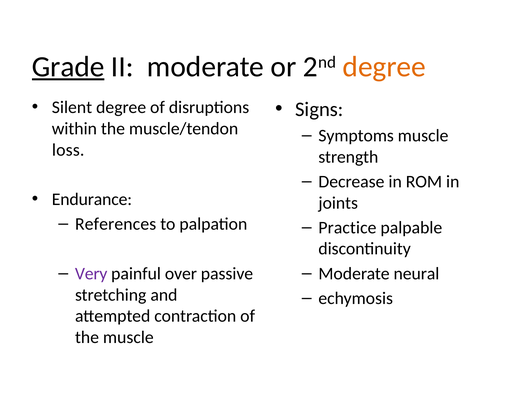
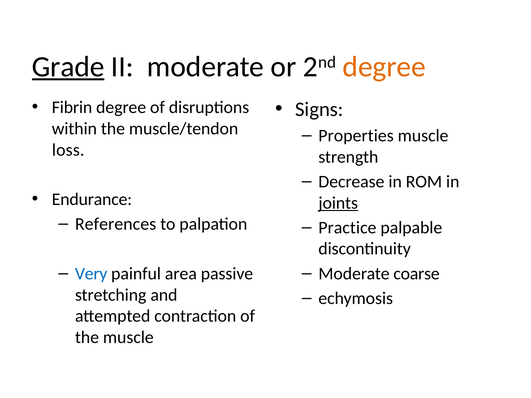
Silent: Silent -> Fibrin
Symptoms: Symptoms -> Properties
joints underline: none -> present
neural: neural -> coarse
Very colour: purple -> blue
over: over -> area
